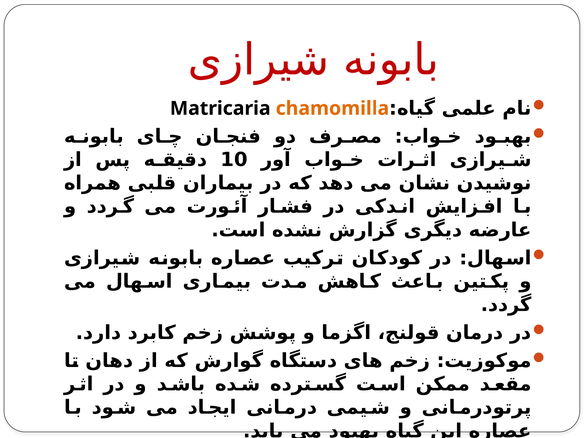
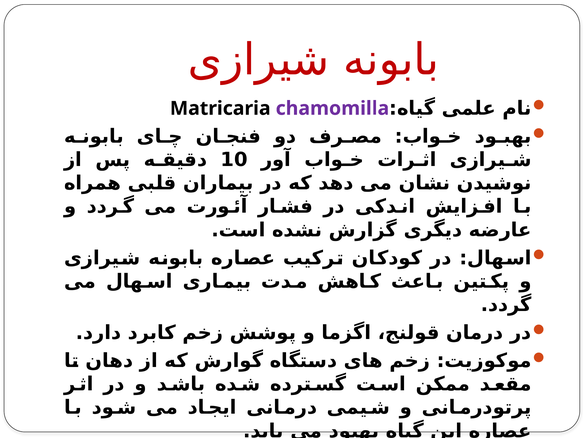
chamomilla colour: orange -> purple
